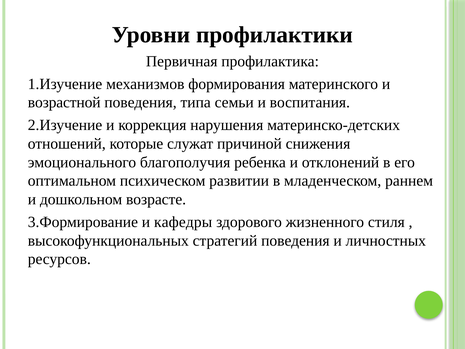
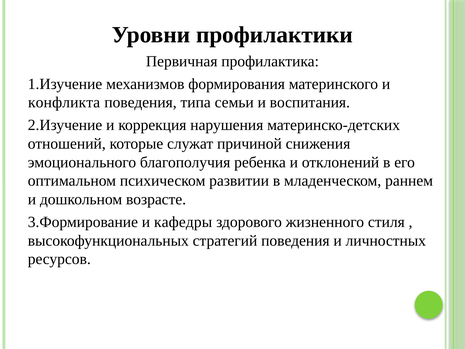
возрастной: возрастной -> конфликта
